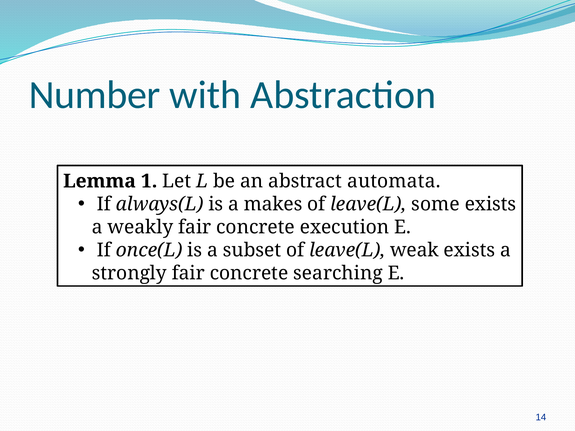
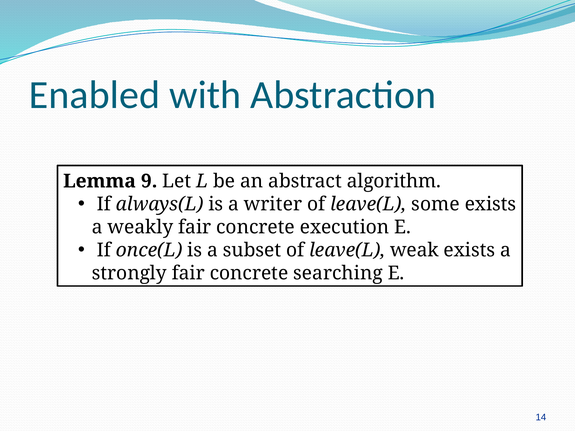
Number: Number -> Enabled
1: 1 -> 9
automata: automata -> algorithm
makes: makes -> writer
